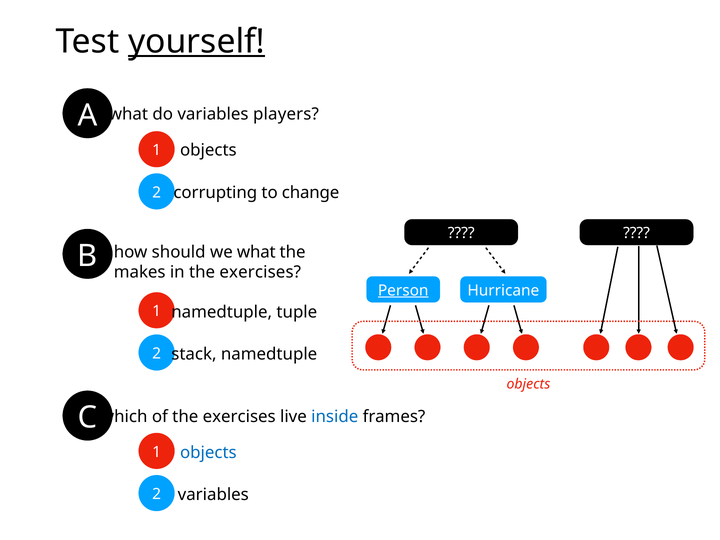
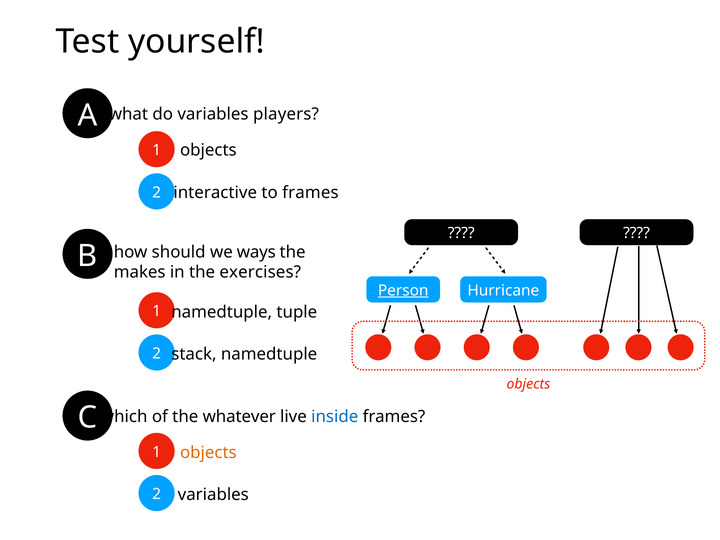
yourself underline: present -> none
corrupting: corrupting -> interactive
to change: change -> frames
we what: what -> ways
of the exercises: exercises -> whatever
objects at (208, 453) colour: blue -> orange
